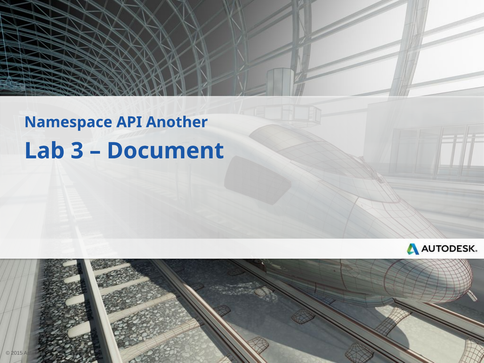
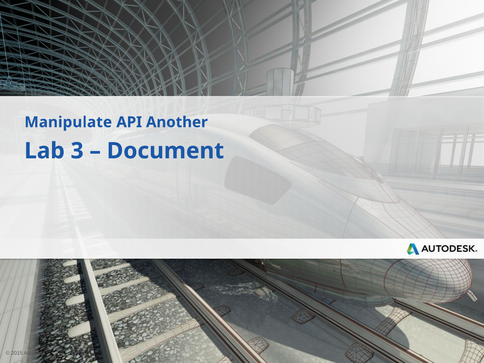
Namespace: Namespace -> Manipulate
